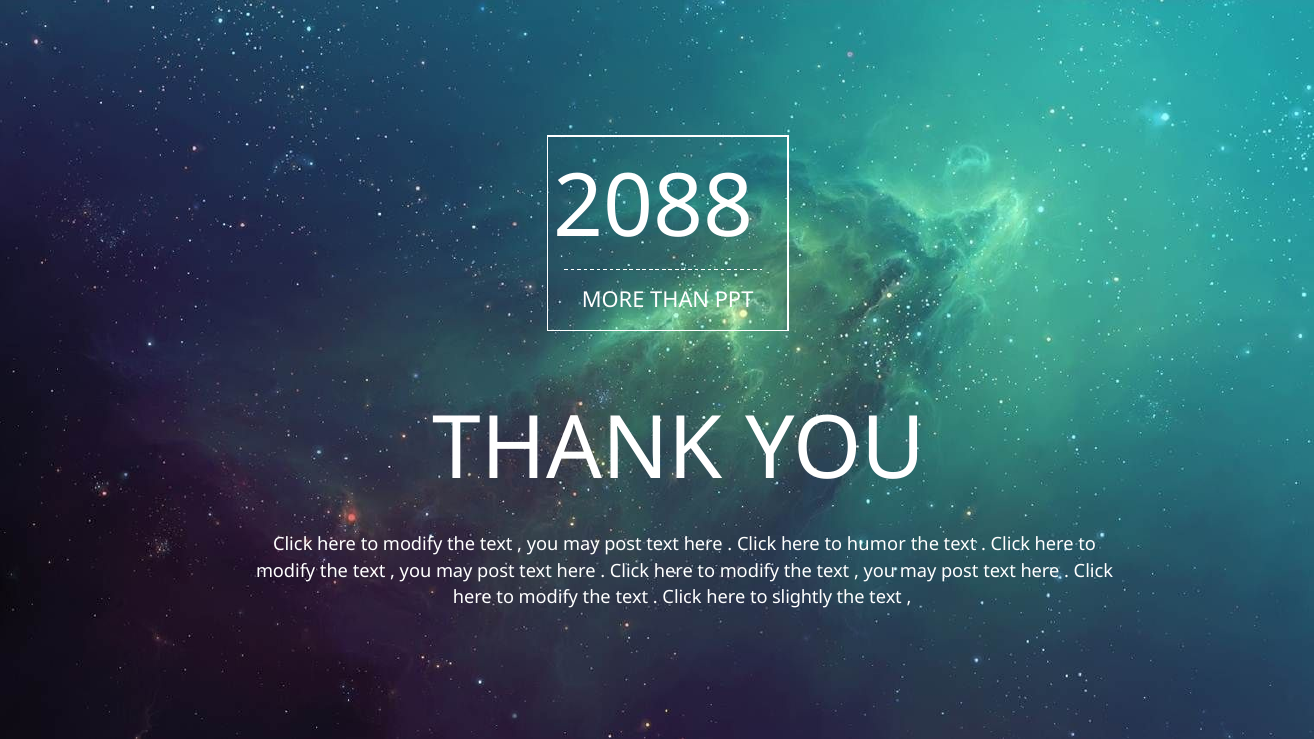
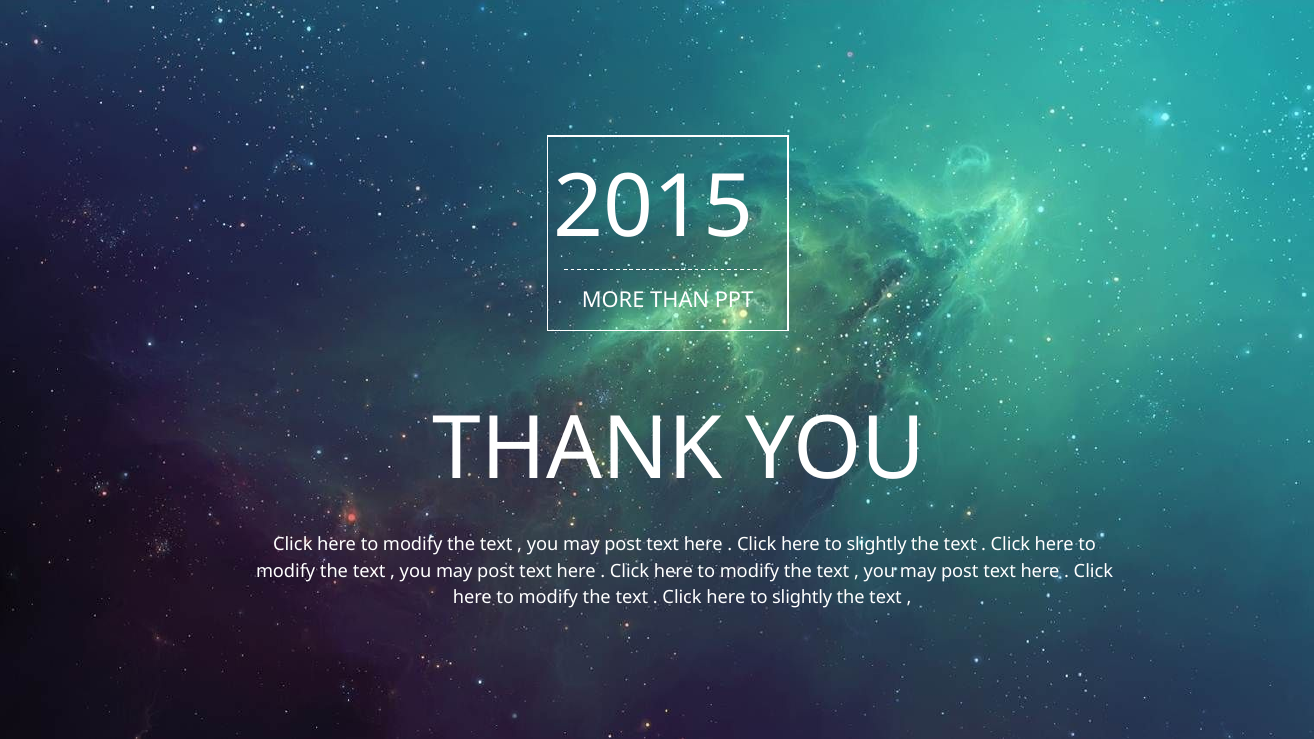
2088: 2088 -> 2015
humor at (876, 545): humor -> slightly
